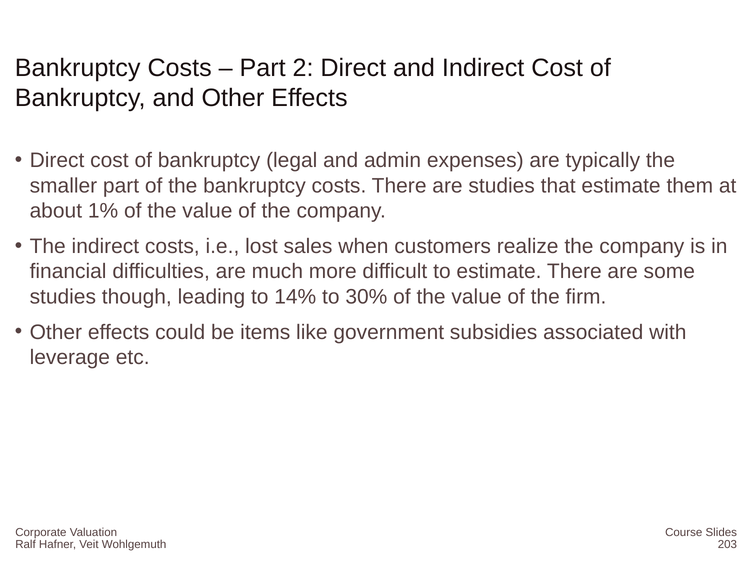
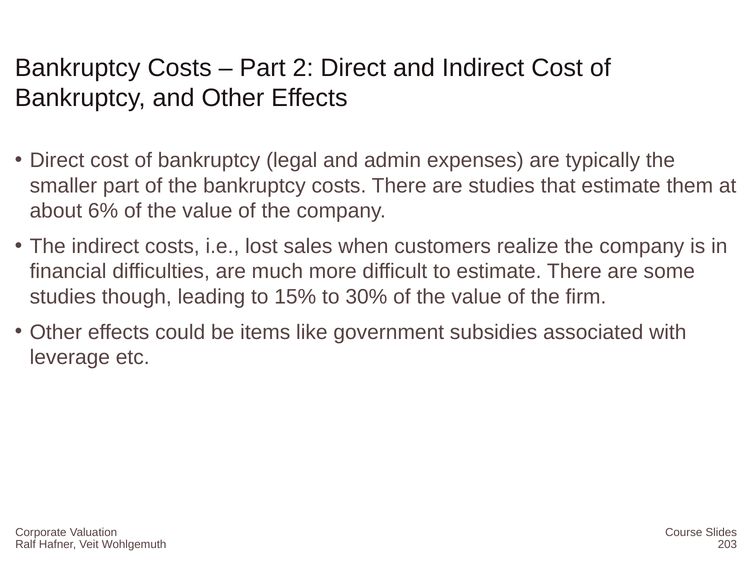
1%: 1% -> 6%
14%: 14% -> 15%
